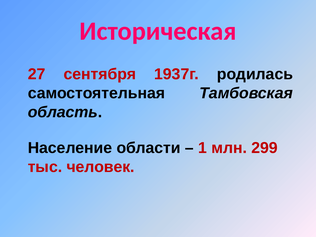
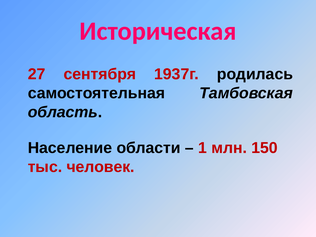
299: 299 -> 150
